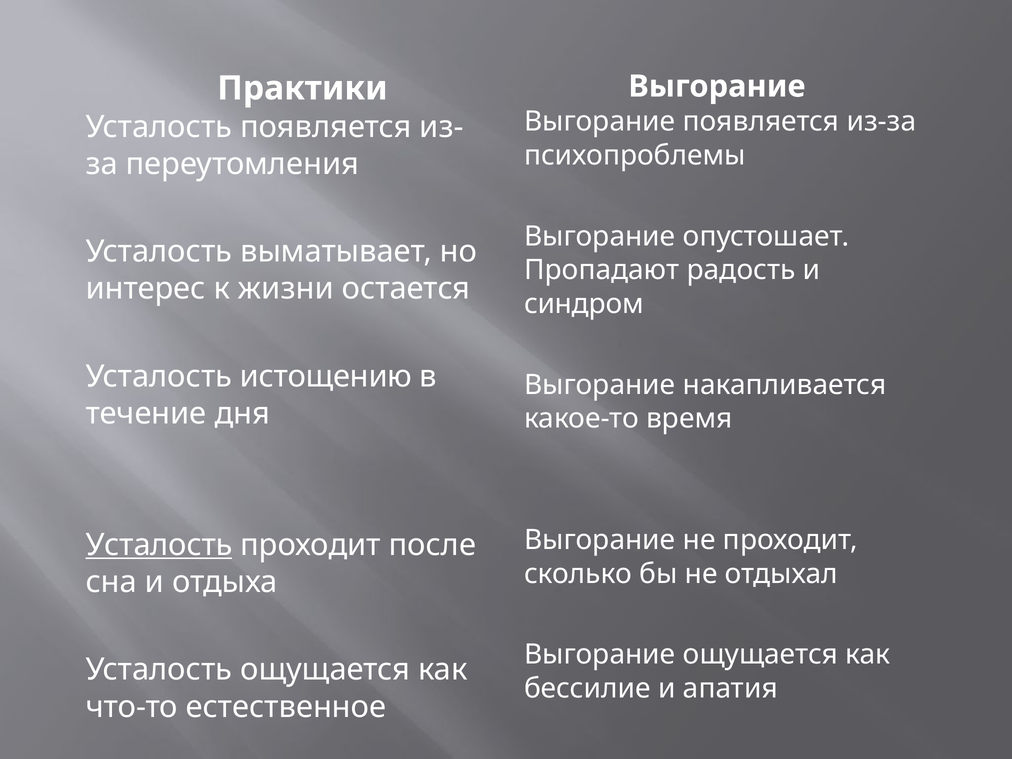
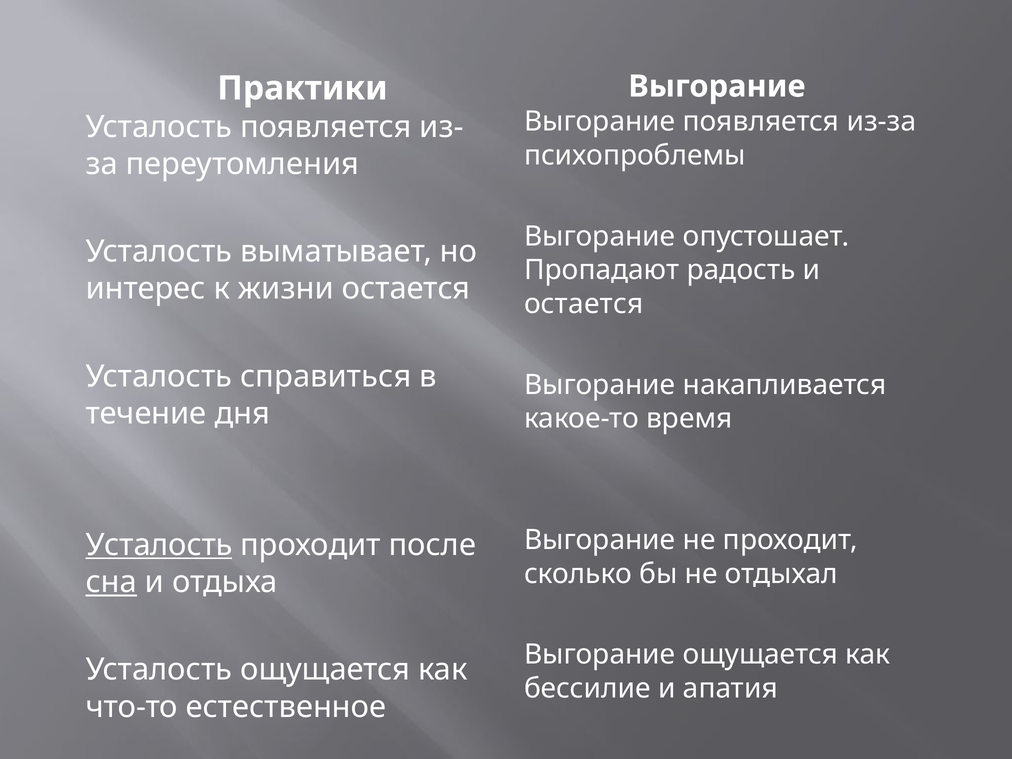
синдром at (584, 304): синдром -> остается
истощению: истощению -> справиться
сна underline: none -> present
